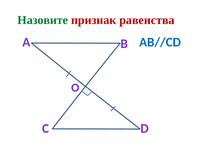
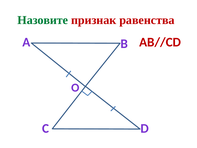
AB//CD colour: blue -> red
